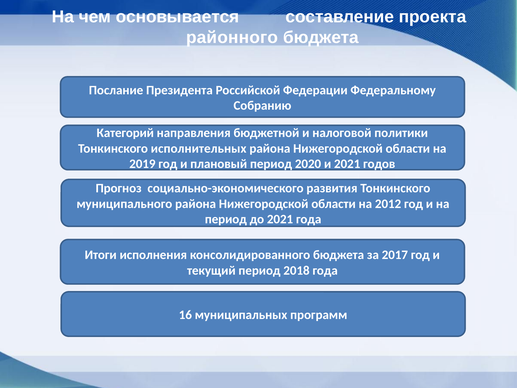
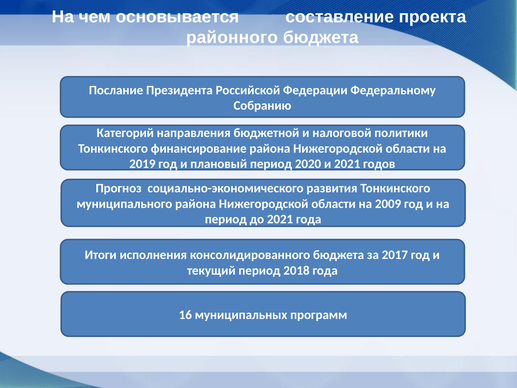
исполнительных: исполнительных -> финансирование
2012: 2012 -> 2009
